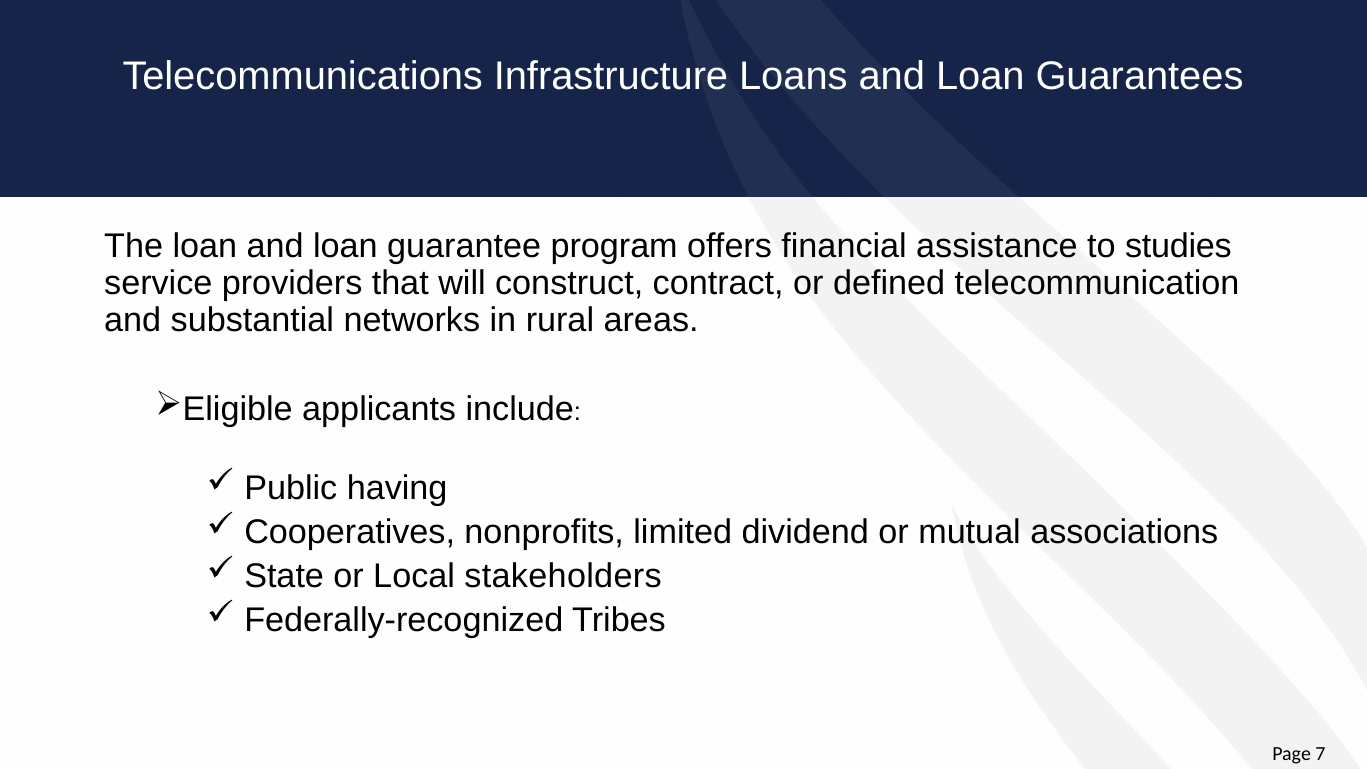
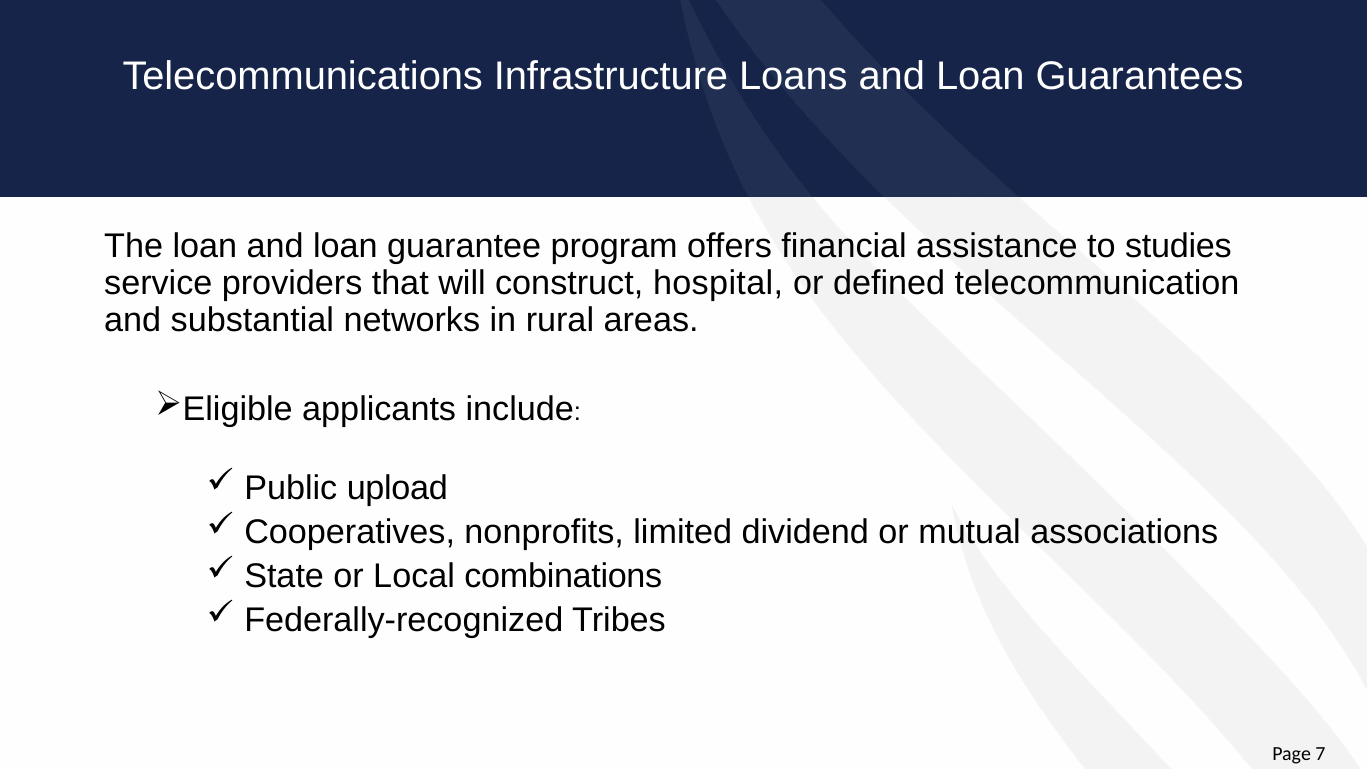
contract: contract -> hospital
having: having -> upload
stakeholders: stakeholders -> combinations
